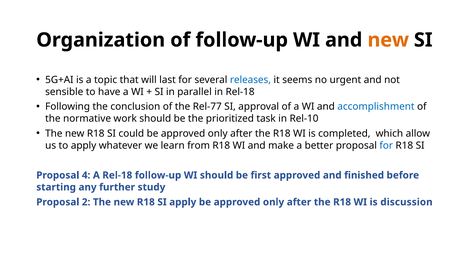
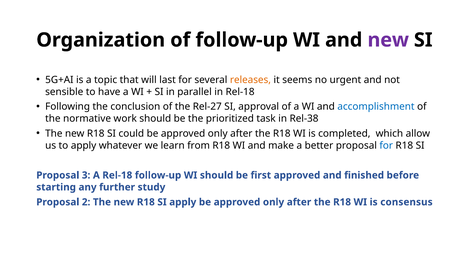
new at (388, 40) colour: orange -> purple
releases colour: blue -> orange
Rel-77: Rel-77 -> Rel-27
Rel-10: Rel-10 -> Rel-38
4: 4 -> 3
discussion: discussion -> consensus
